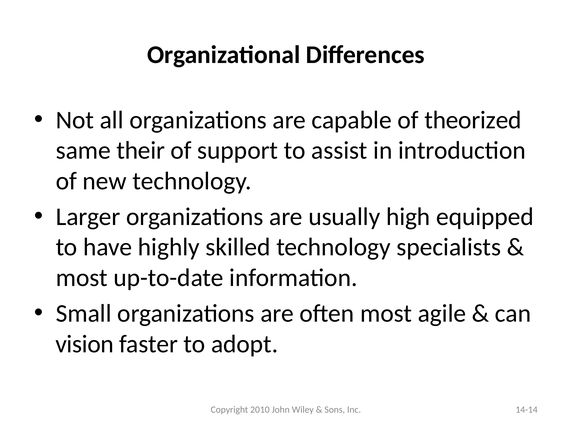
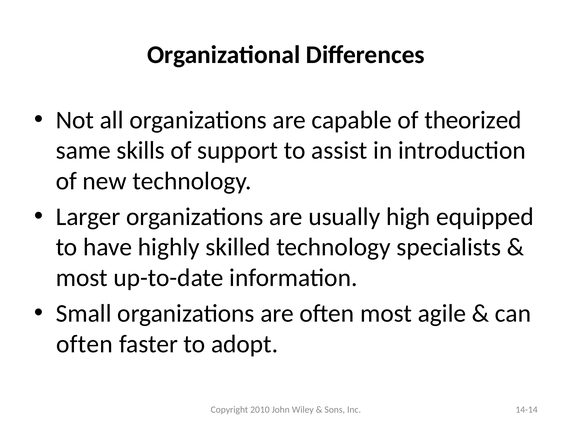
their: their -> skills
vision at (85, 344): vision -> often
